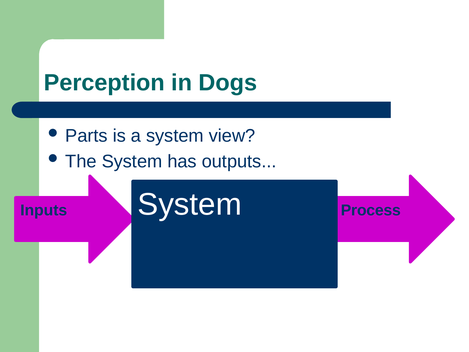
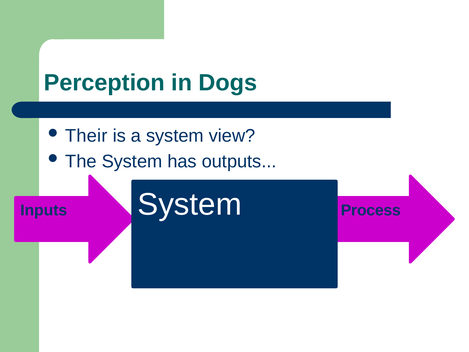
Parts: Parts -> Their
